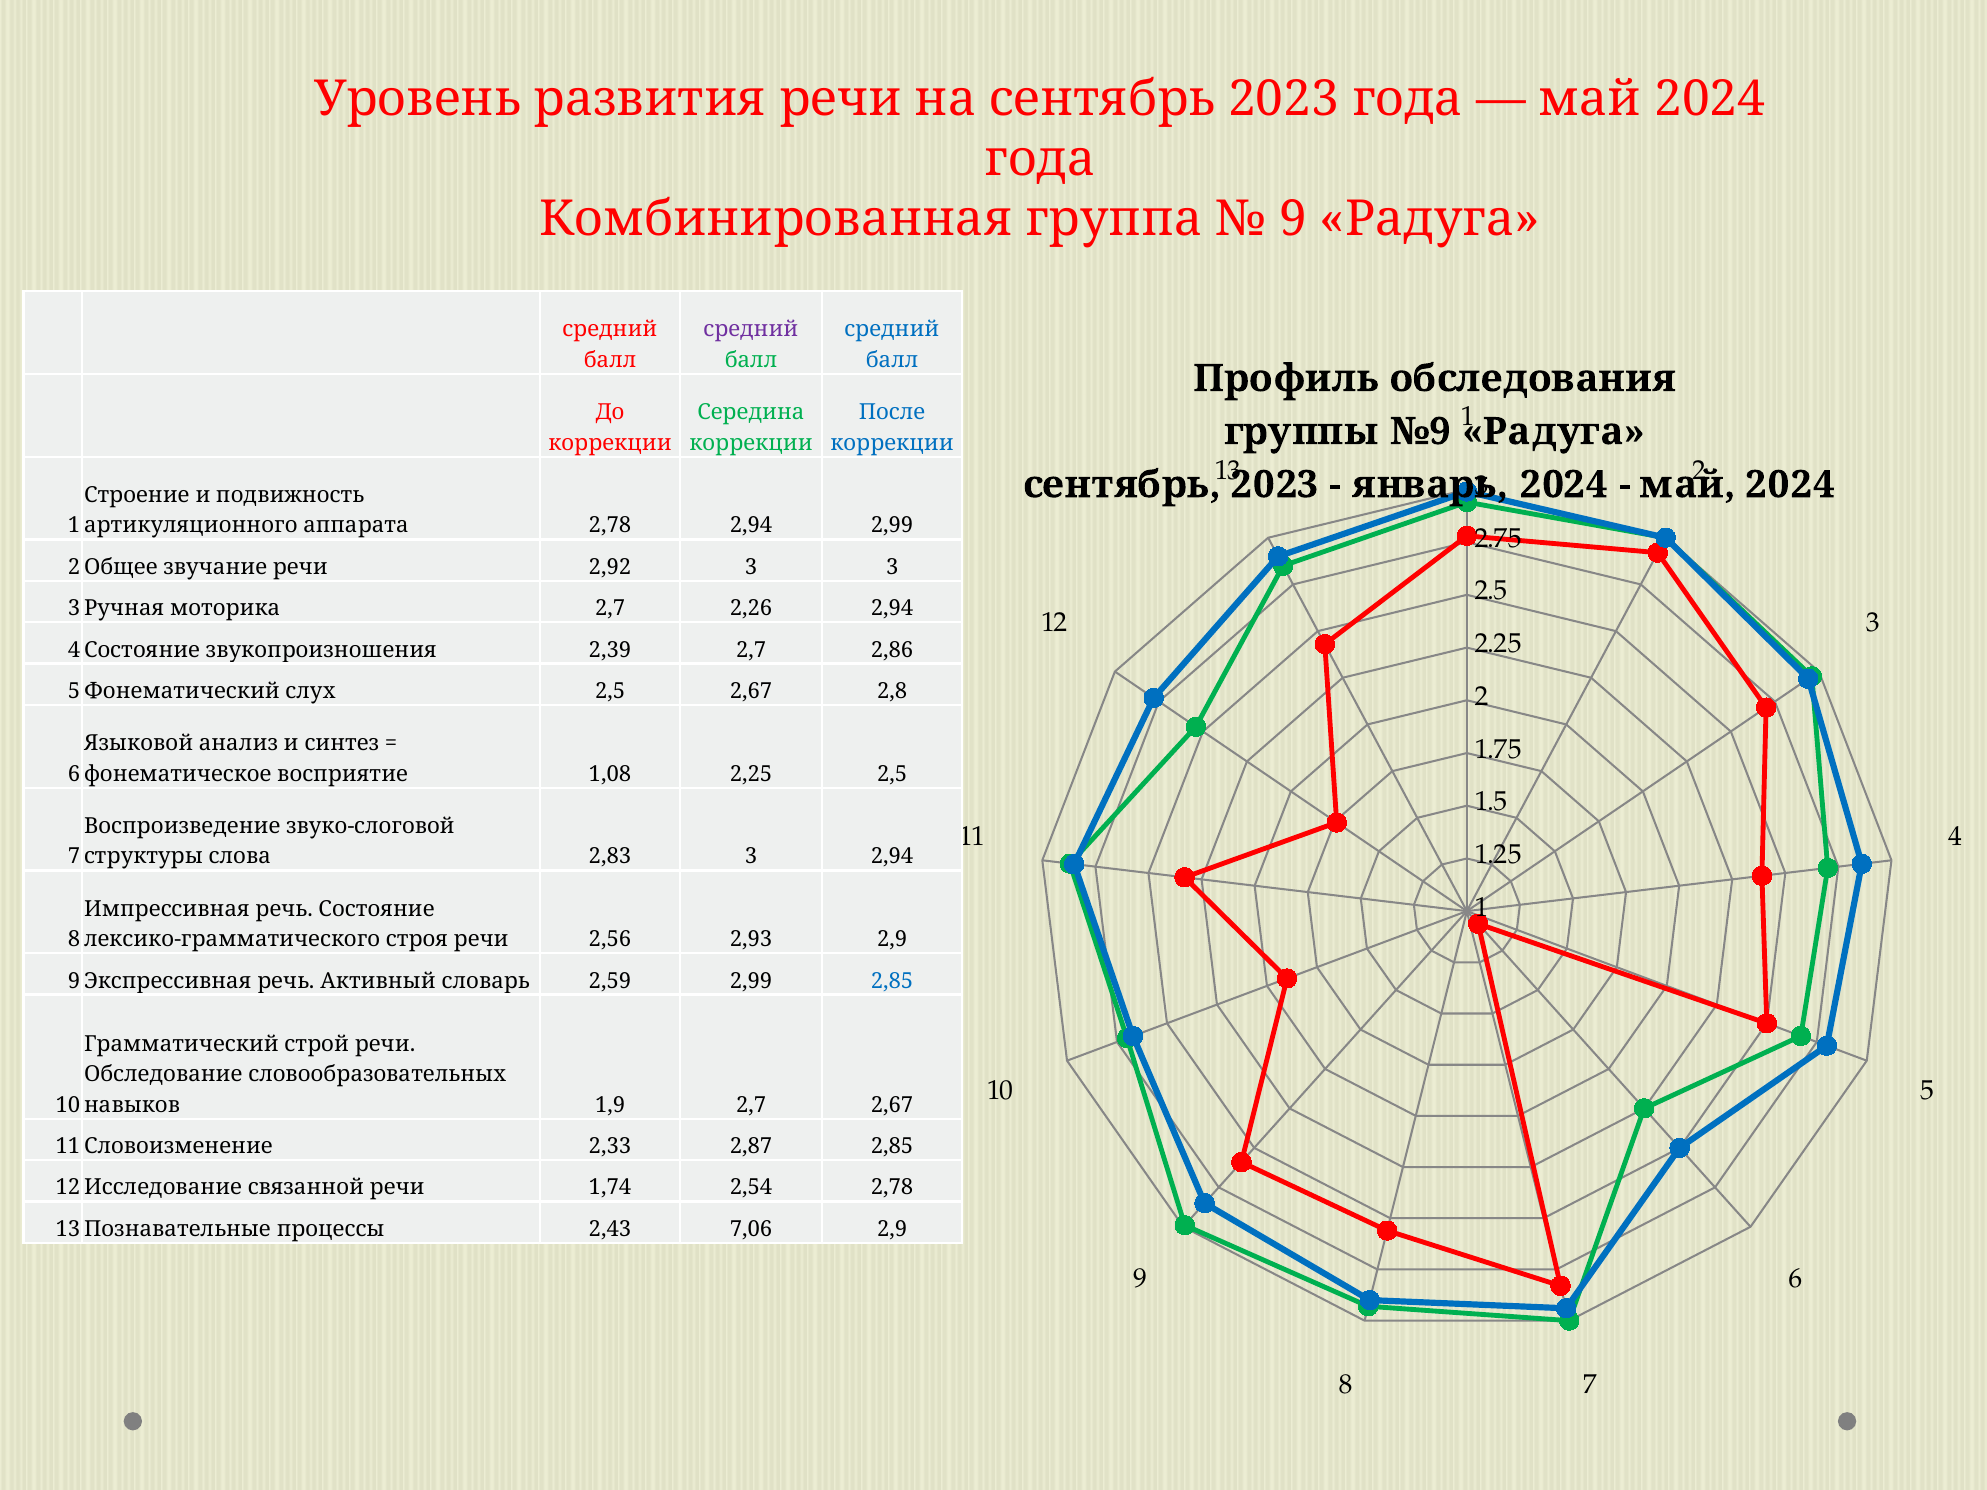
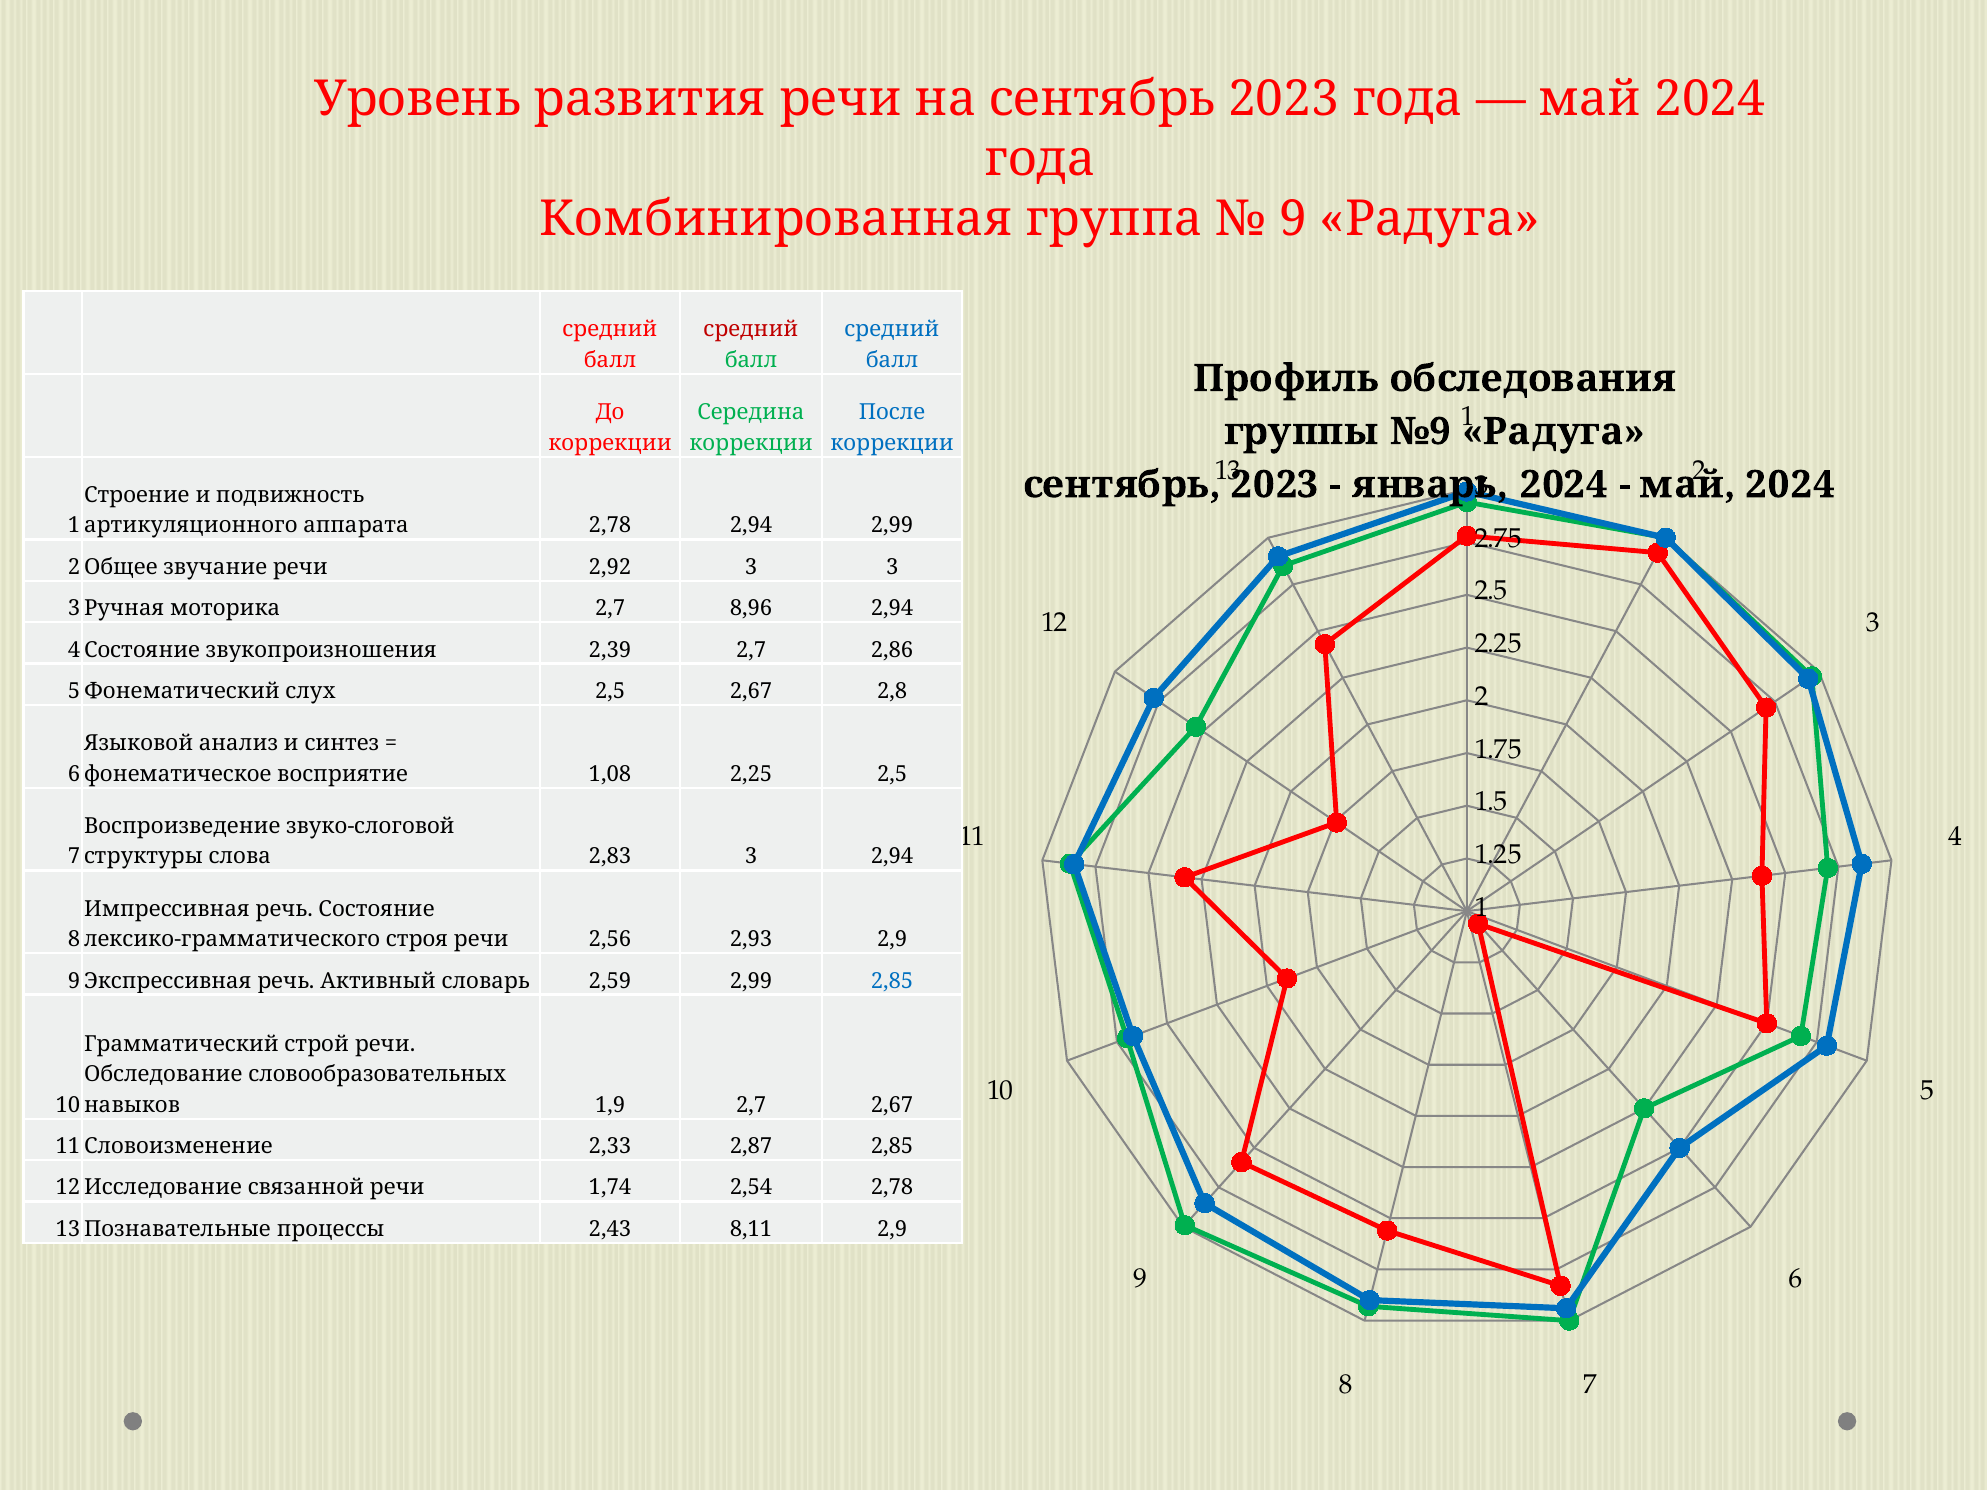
средний at (751, 330) colour: purple -> red
2,26: 2,26 -> 8,96
7,06: 7,06 -> 8,11
